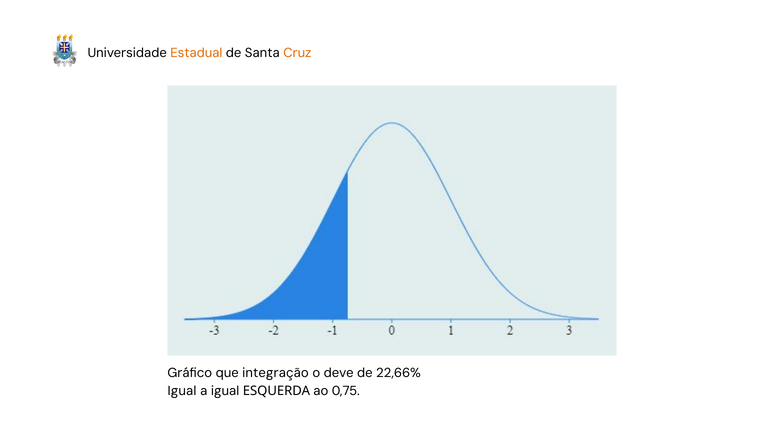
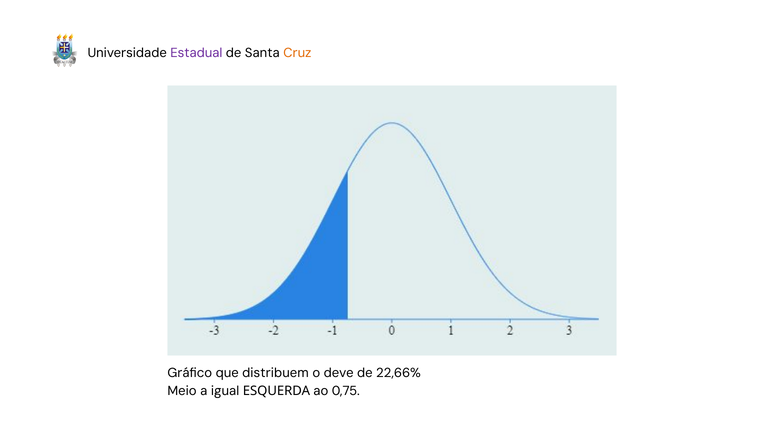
Estadual colour: orange -> purple
integração: integração -> distribuem
Igual at (182, 391): Igual -> Meio
